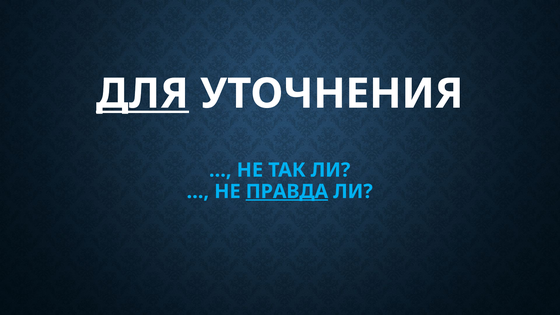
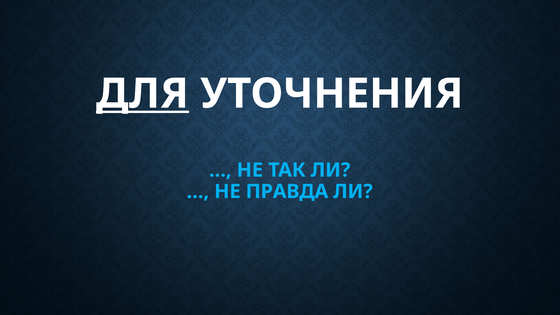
ПРАВДА underline: present -> none
